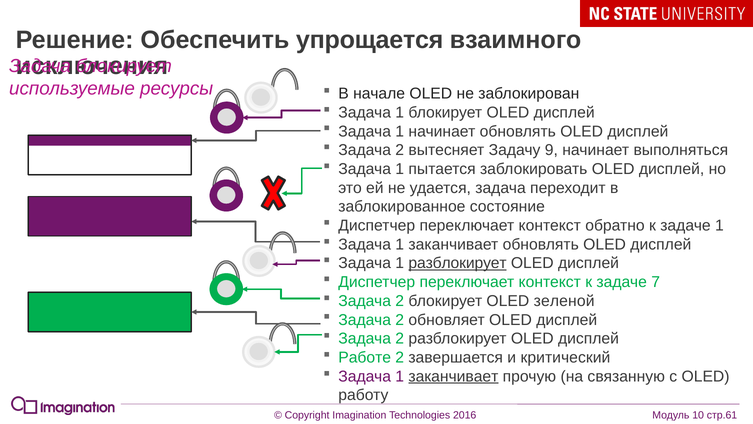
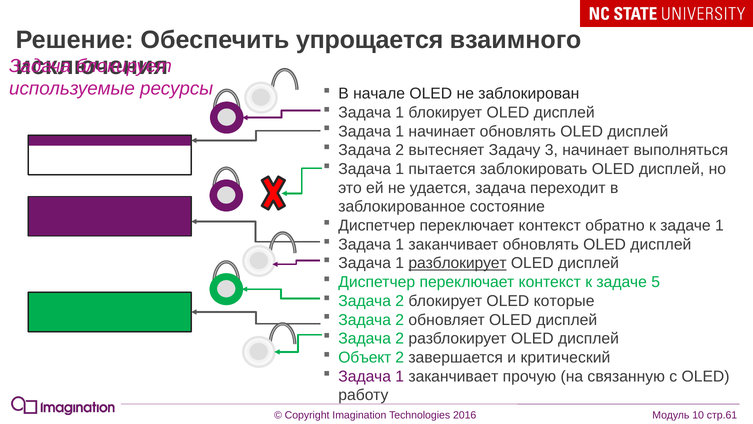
9: 9 -> 3
7: 7 -> 5
зеленой: зеленой -> которые
Работе: Работе -> Объект
заканчивает at (453, 376) underline: present -> none
